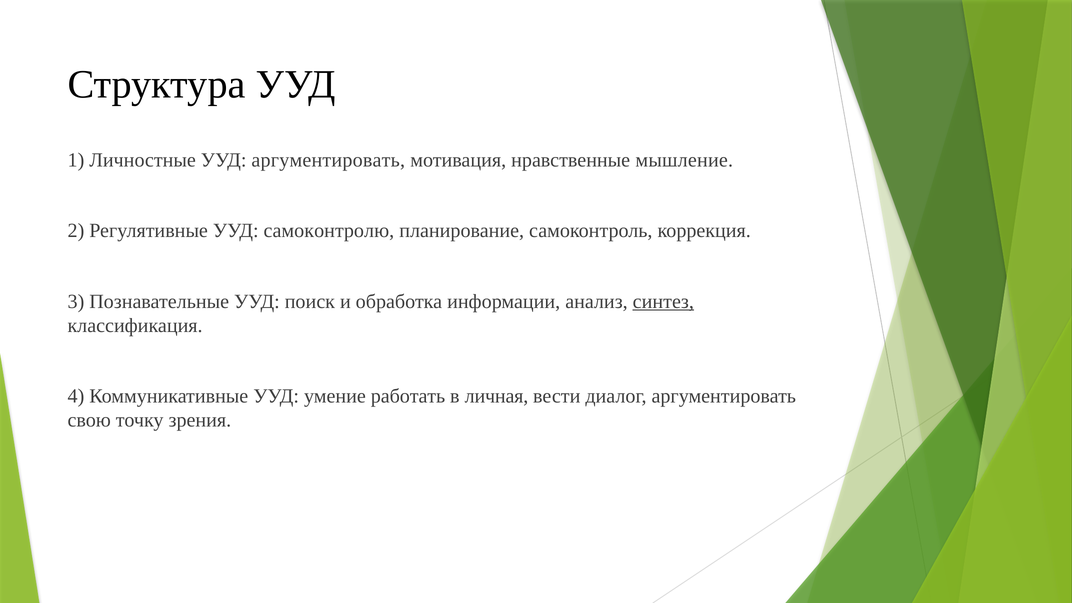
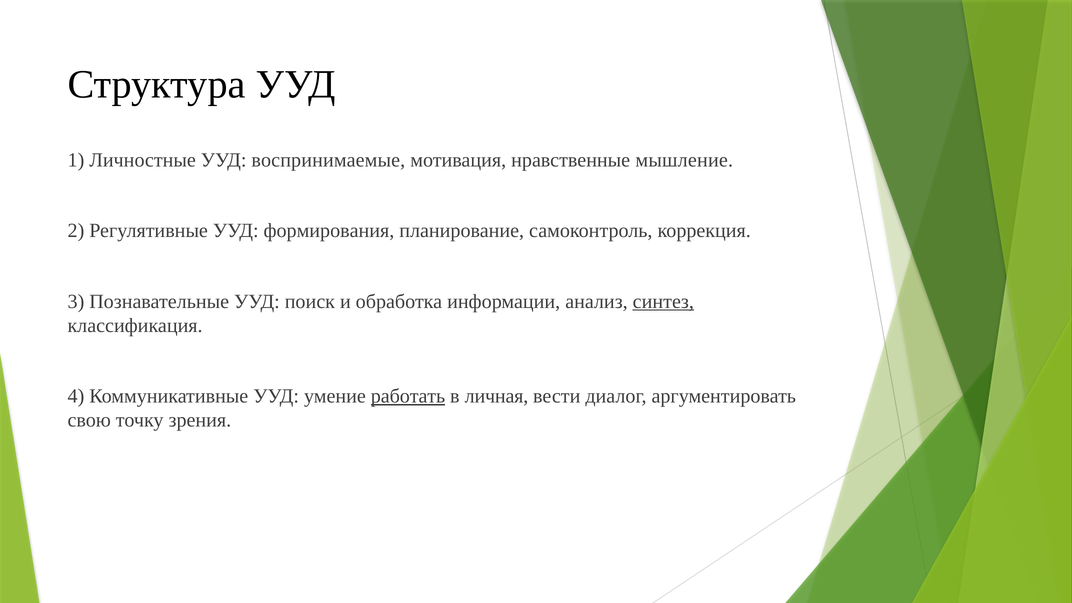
УУД аргументировать: аргументировать -> воспринимаемые
самоконтролю: самоконтролю -> формирования
работать underline: none -> present
